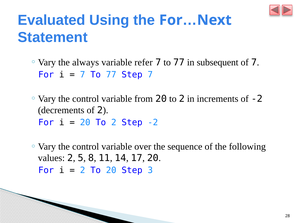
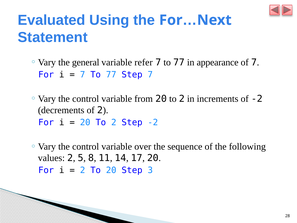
always: always -> general
subsequent: subsequent -> appearance
